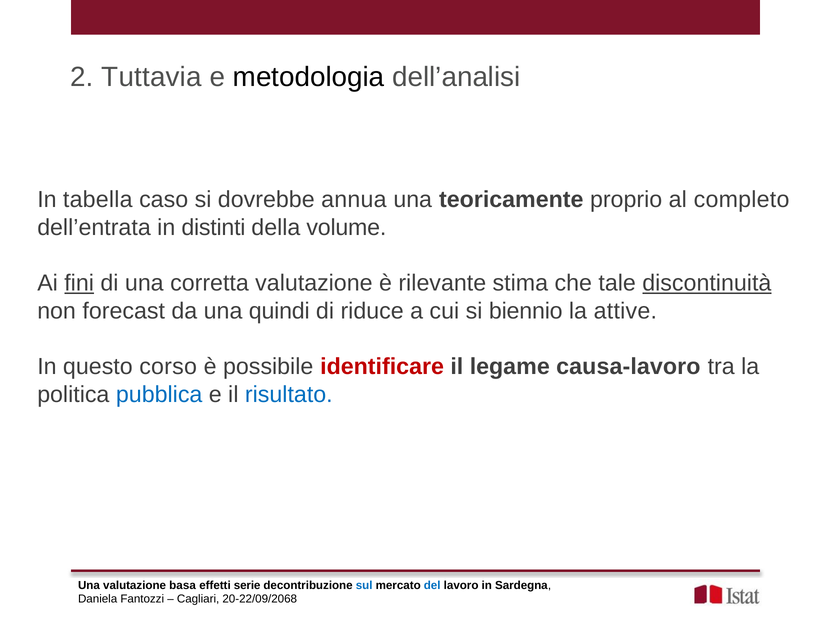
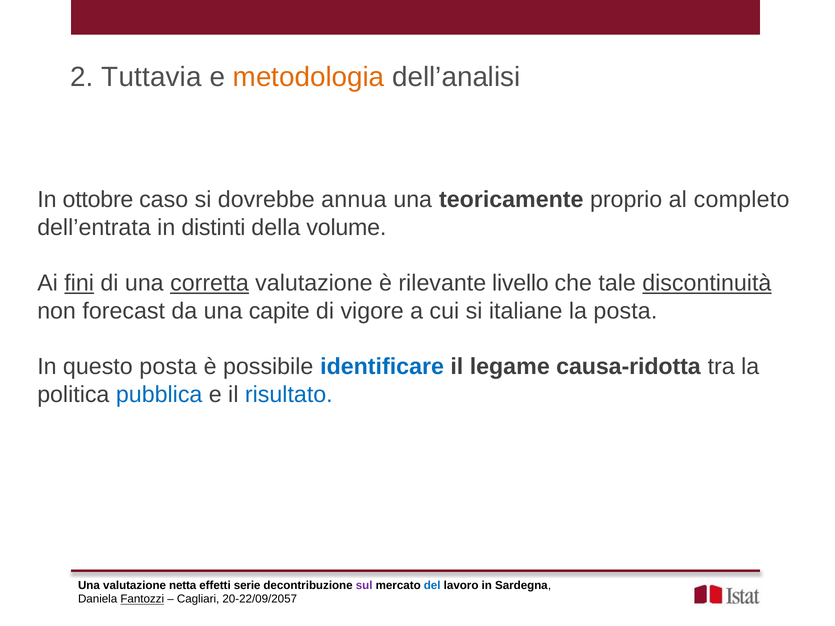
metodologia colour: black -> orange
tabella: tabella -> ottobre
corretta underline: none -> present
stima: stima -> livello
quindi: quindi -> capite
riduce: riduce -> vigore
biennio: biennio -> italiane
la attive: attive -> posta
questo corso: corso -> posta
identificare colour: red -> blue
causa-lavoro: causa-lavoro -> causa-ridotta
basa: basa -> netta
sul colour: blue -> purple
Fantozzi underline: none -> present
20-22/09/2068: 20-22/09/2068 -> 20-22/09/2057
